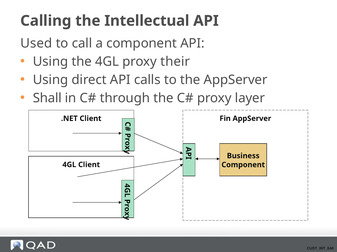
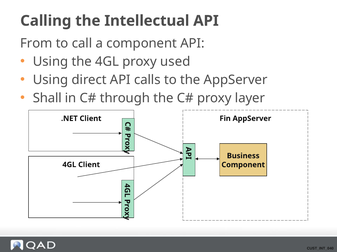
Used: Used -> From
their: their -> used
